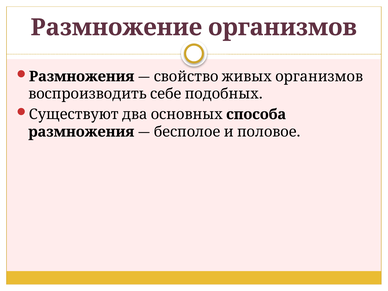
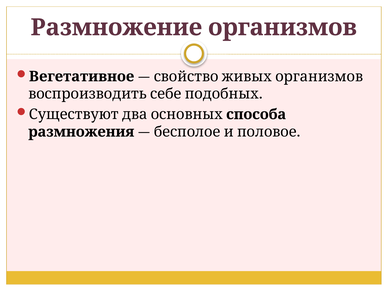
Размножения at (82, 76): Размножения -> Вегетативное
